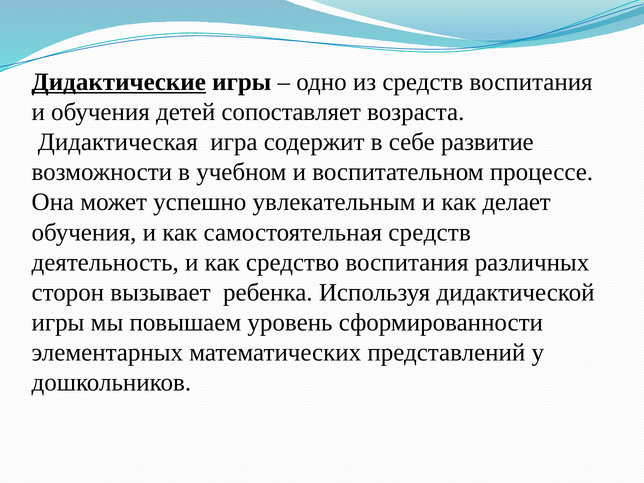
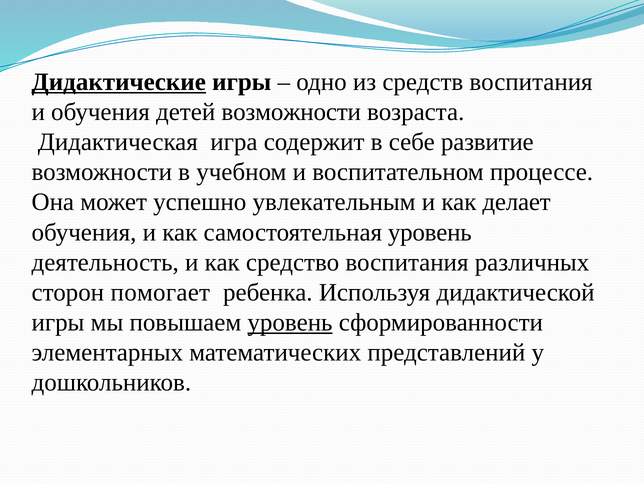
детей сопоставляет: сопоставляет -> возможности
самостоятельная средств: средств -> уровень
вызывает: вызывает -> помогает
уровень at (290, 322) underline: none -> present
